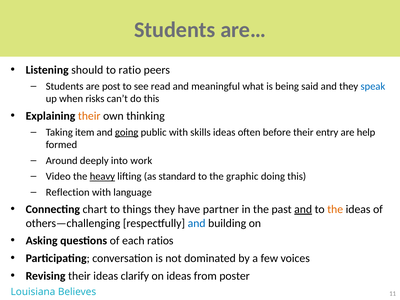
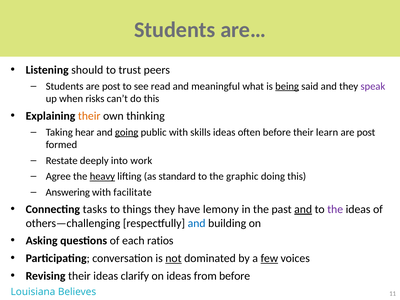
ratio: ratio -> trust
being underline: none -> present
speak colour: blue -> purple
item: item -> hear
entry: entry -> learn
help at (366, 132): help -> post
Around: Around -> Restate
Video: Video -> Agree
Reflection: Reflection -> Answering
language: language -> facilitate
chart: chart -> tasks
partner: partner -> lemony
the at (335, 209) colour: orange -> purple
not underline: none -> present
few underline: none -> present
from poster: poster -> before
